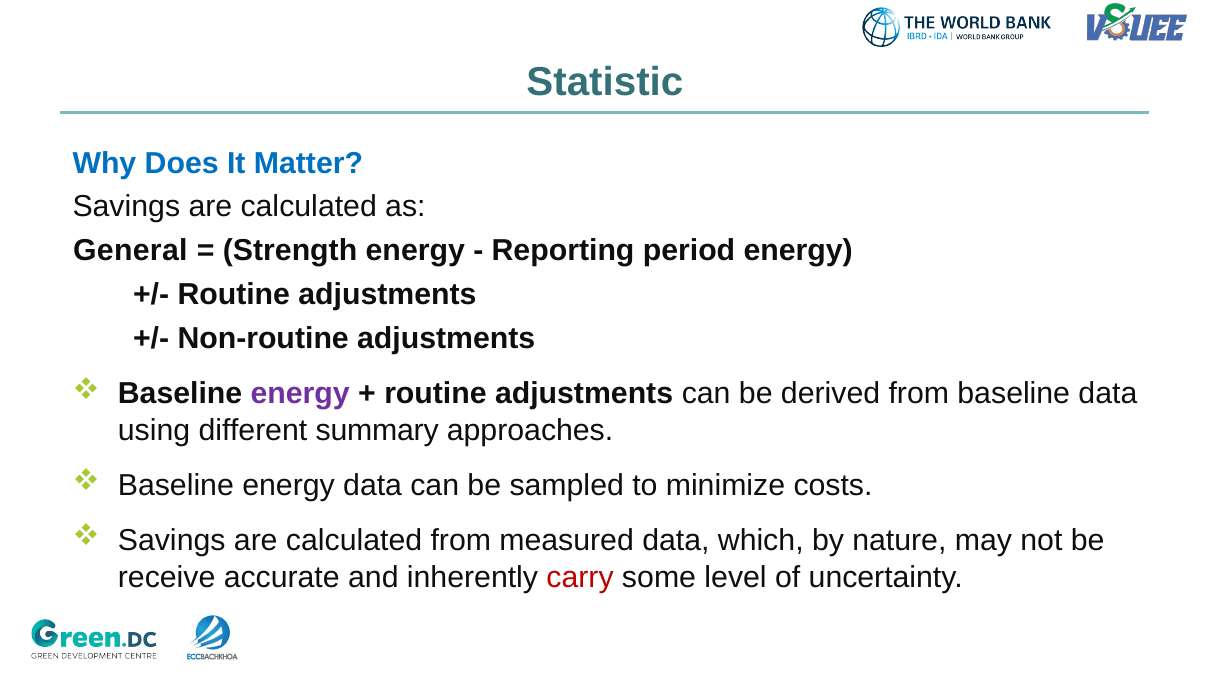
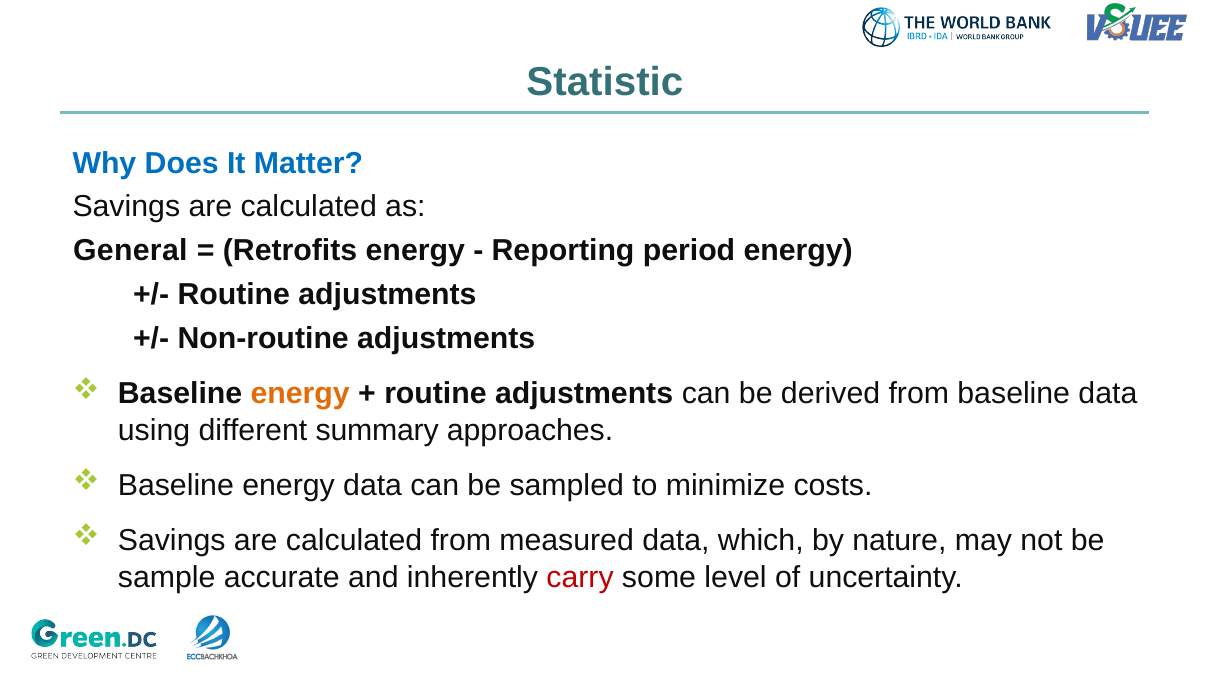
Strength: Strength -> Retrofits
energy at (300, 394) colour: purple -> orange
receive: receive -> sample
